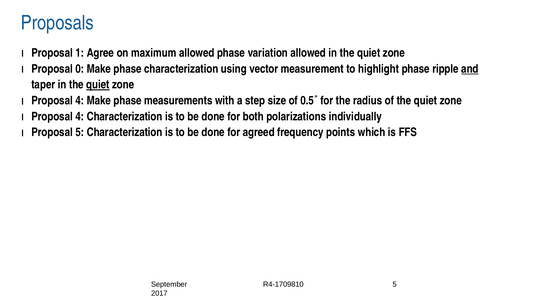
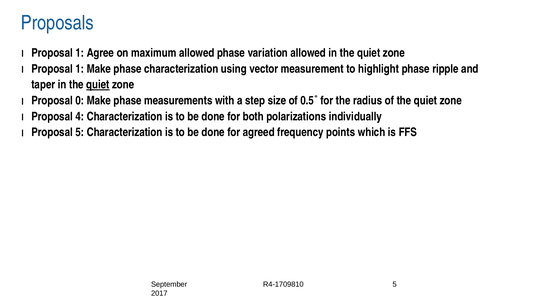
0 at (80, 69): 0 -> 1
and underline: present -> none
4 at (80, 101): 4 -> 0
